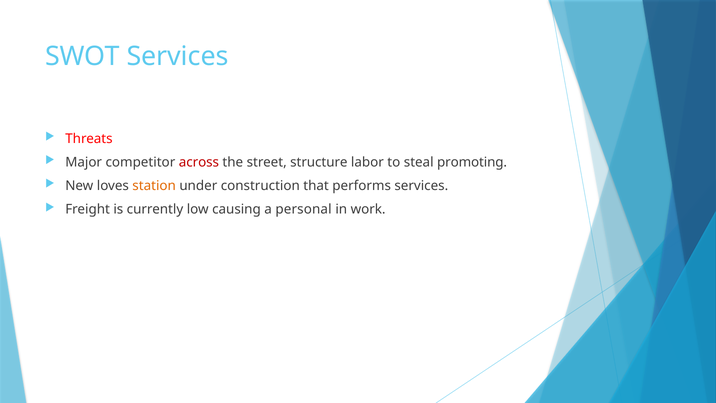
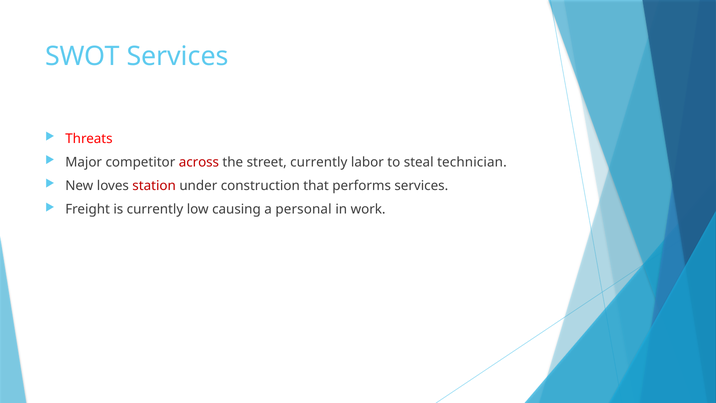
street structure: structure -> currently
promoting: promoting -> technician
station colour: orange -> red
